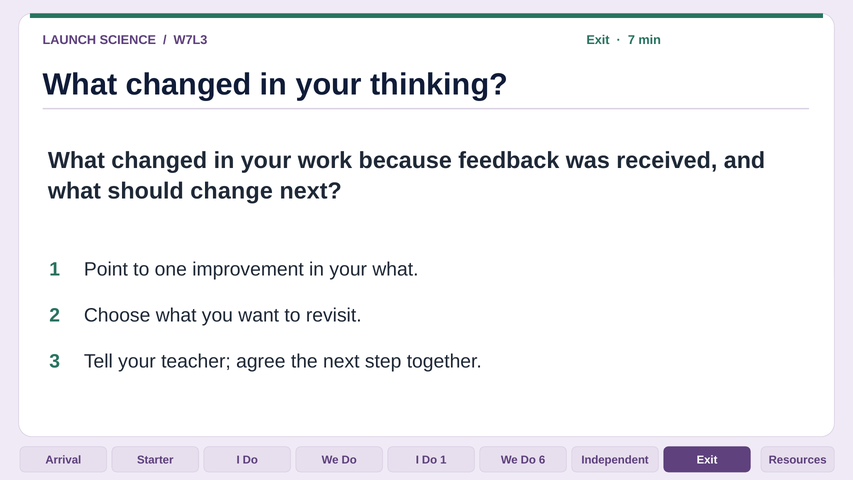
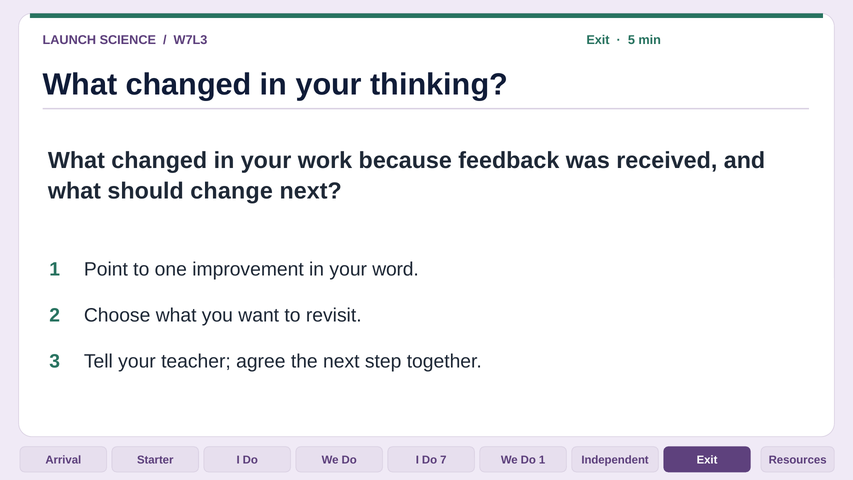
7: 7 -> 5
your what: what -> word
Do 1: 1 -> 7
Do 6: 6 -> 1
